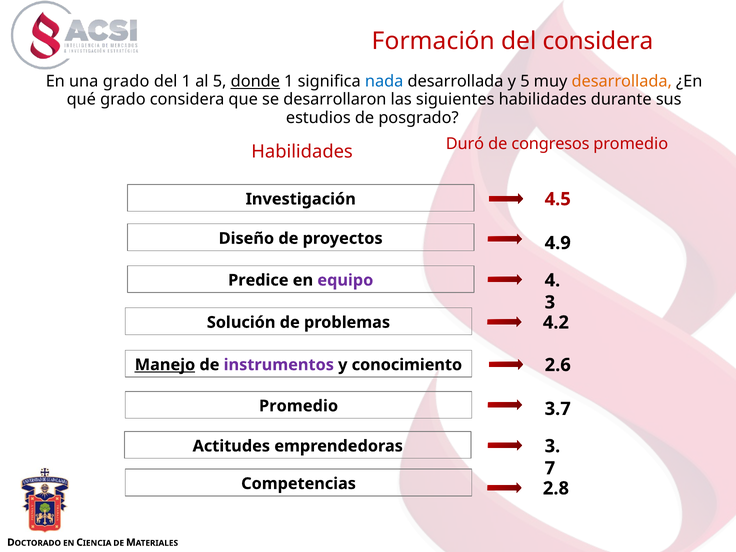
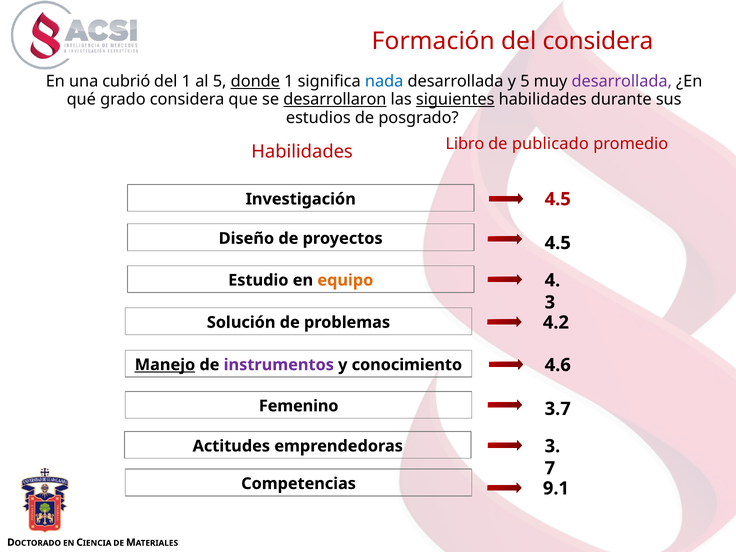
una grado: grado -> cubrió
desarrollada at (622, 81) colour: orange -> purple
desarrollaron underline: none -> present
siguientes underline: none -> present
Duró: Duró -> Libro
congresos: congresos -> publicado
proyectos 4.9: 4.9 -> 4.5
Predice: Predice -> Estudio
equipo colour: purple -> orange
2.6: 2.6 -> 4.6
Promedio at (299, 406): Promedio -> Femenino
2.8: 2.8 -> 9.1
